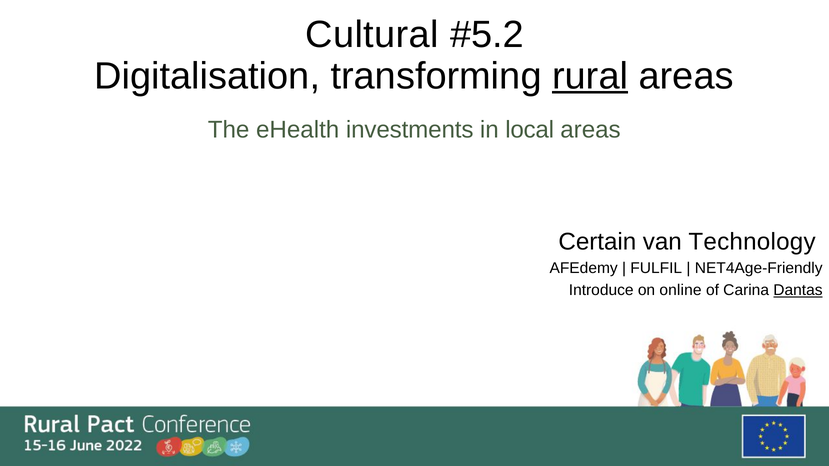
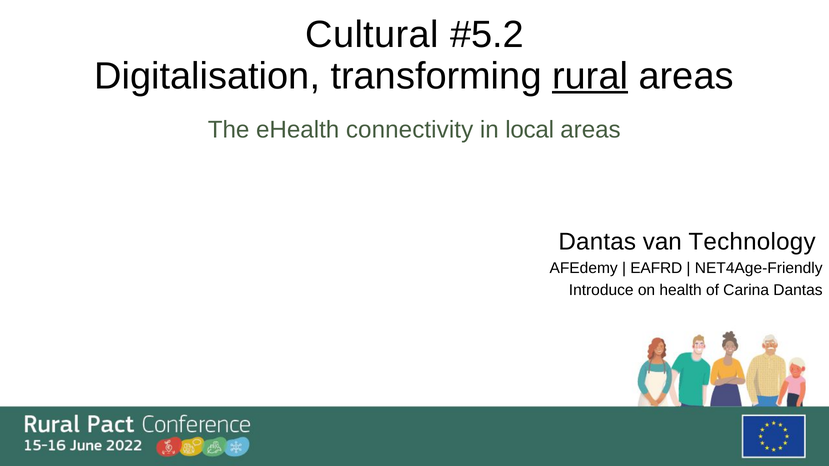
investments: investments -> connectivity
Certain at (597, 242): Certain -> Dantas
FULFIL: FULFIL -> EAFRD
online: online -> health
Dantas at (798, 290) underline: present -> none
